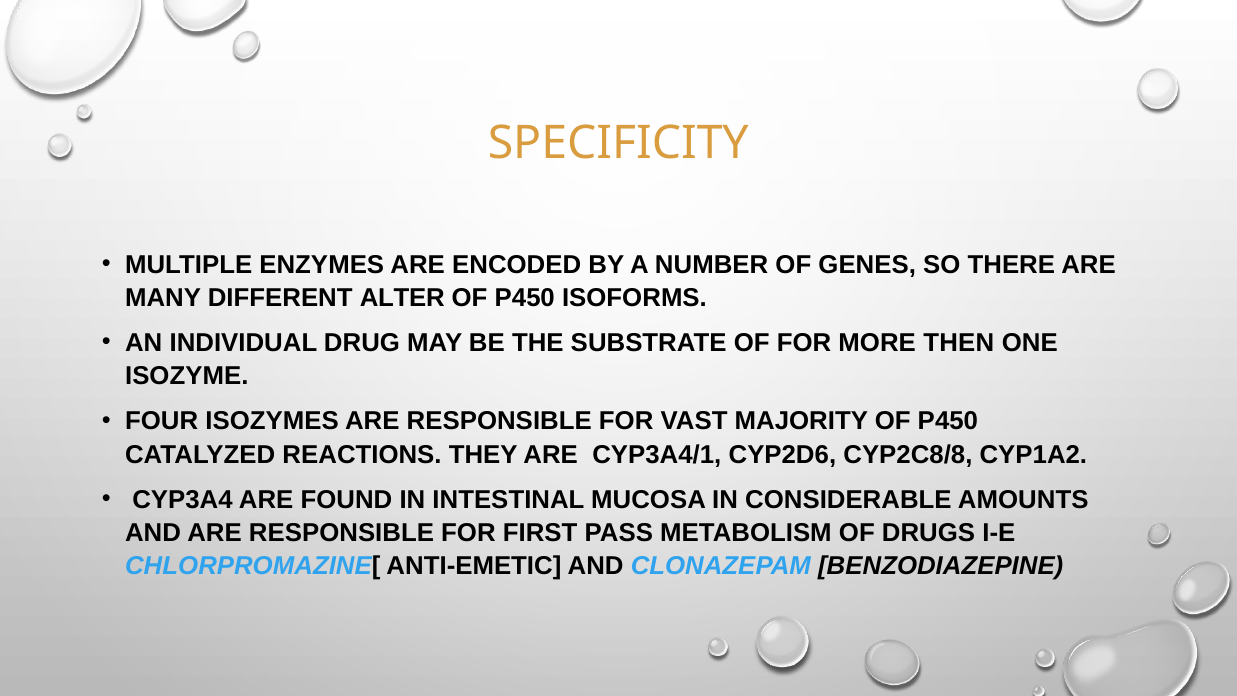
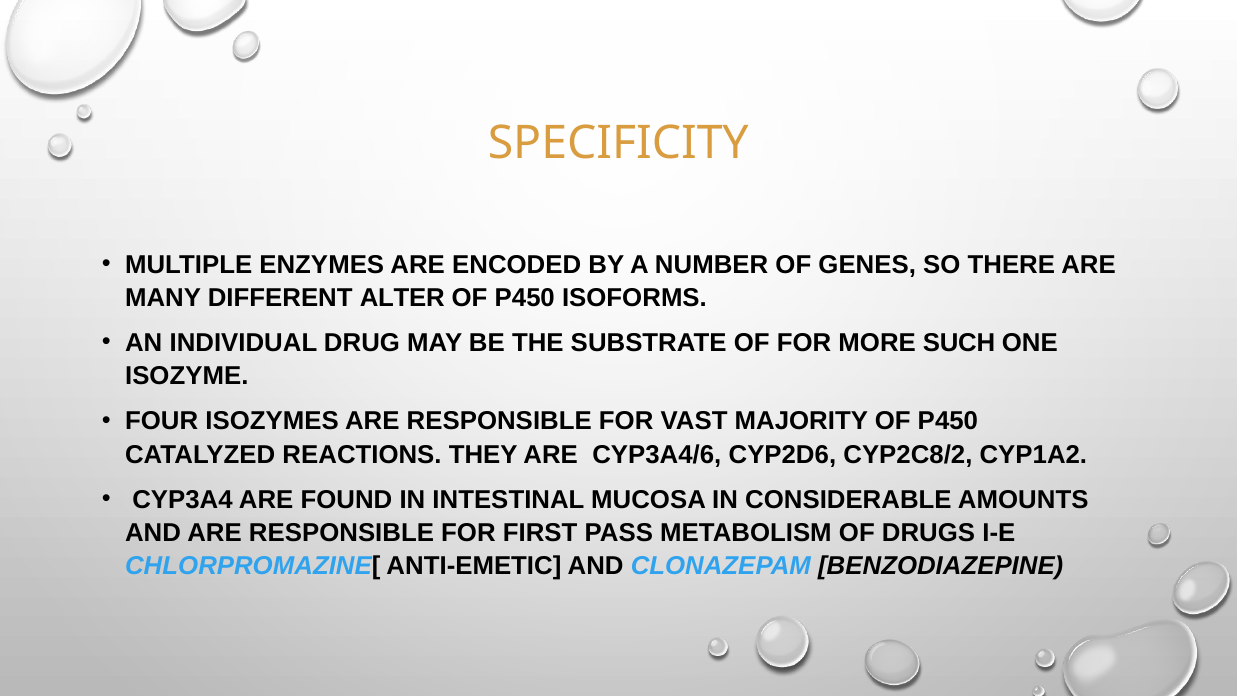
THEN: THEN -> SUCH
CYP3A4/1: CYP3A4/1 -> CYP3A4/6
CYP2C8/8: CYP2C8/8 -> CYP2C8/2
